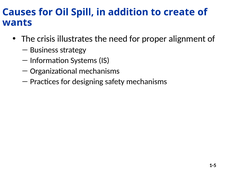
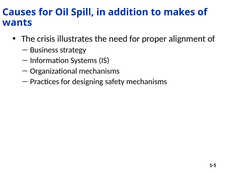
create: create -> makes
